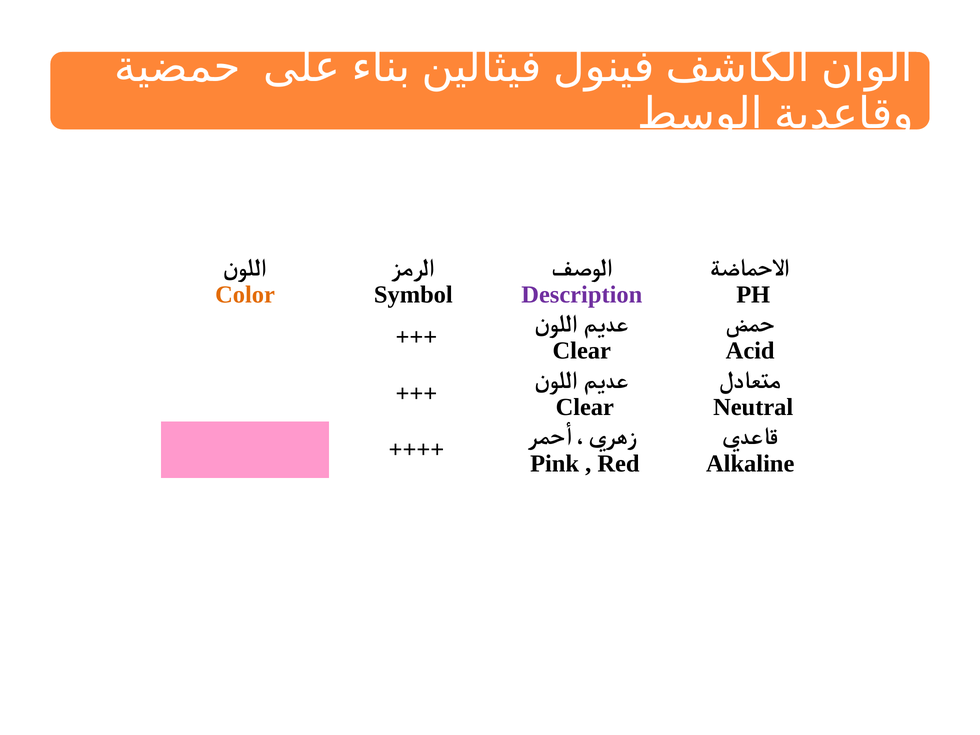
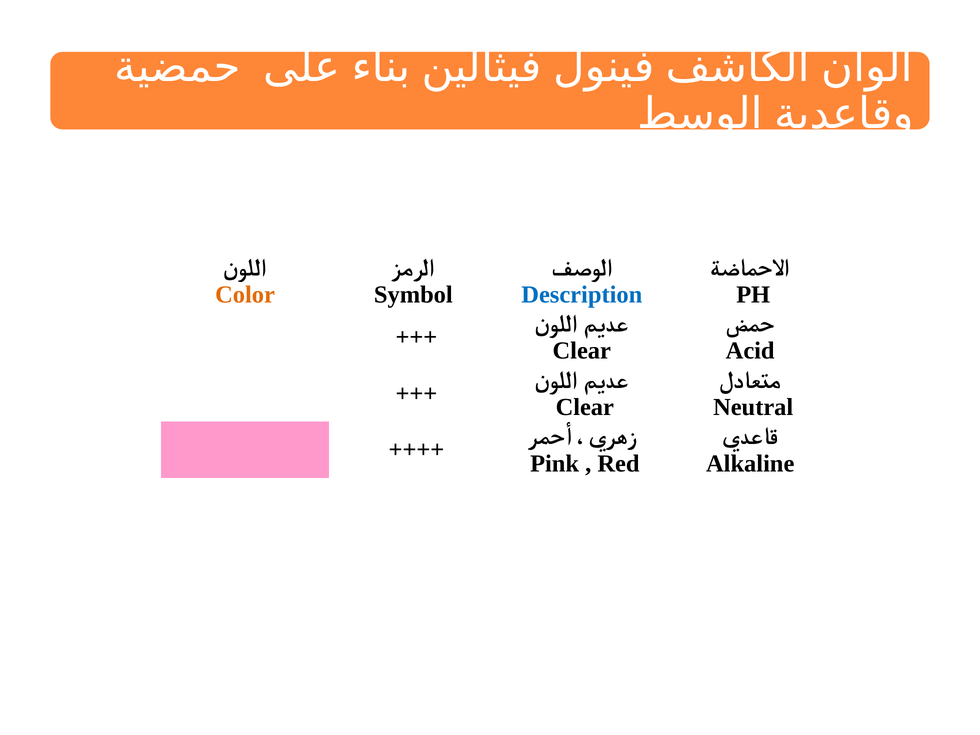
Description colour: purple -> blue
